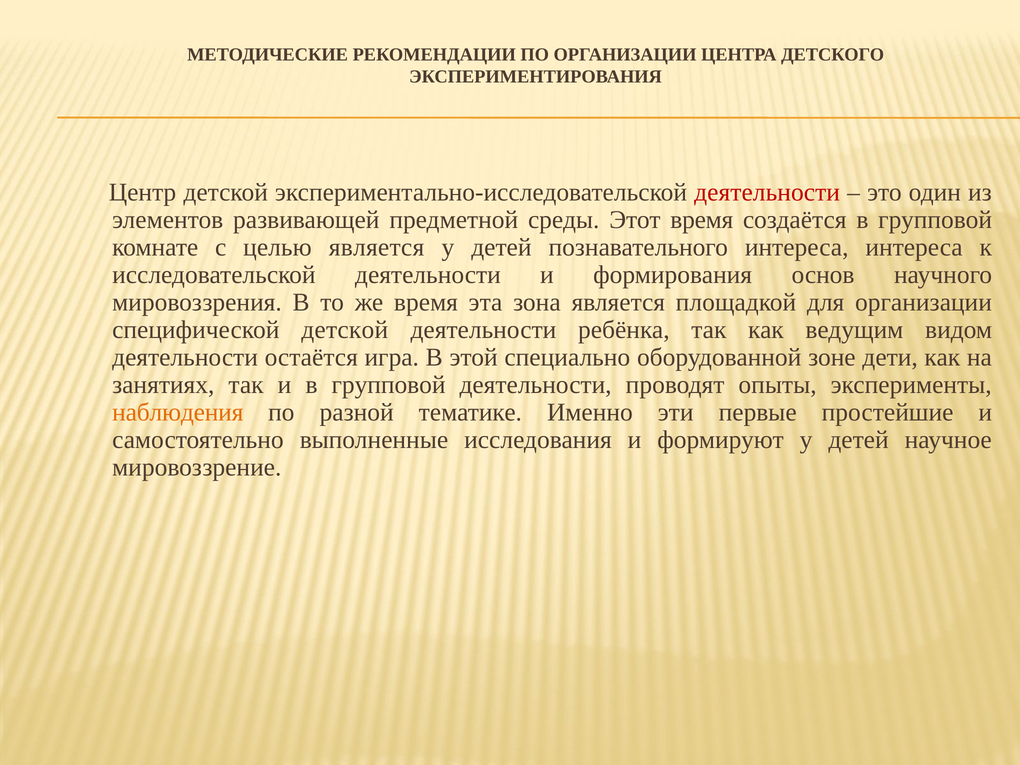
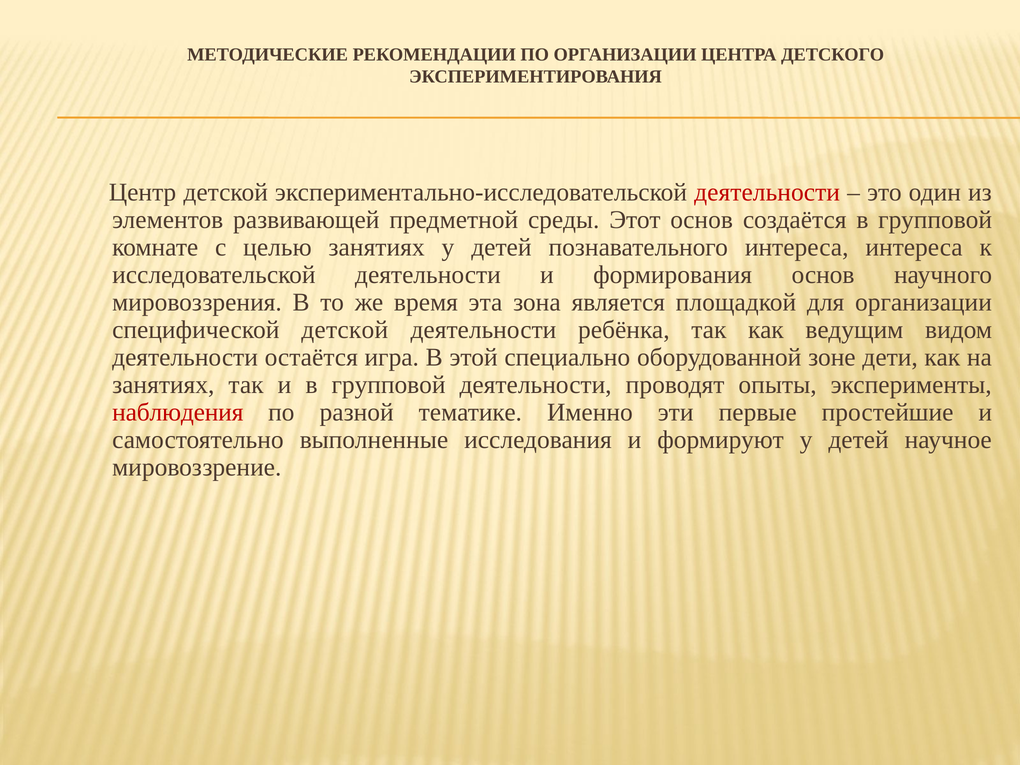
Этот время: время -> основ
целью является: является -> занятиях
наблюдения colour: orange -> red
